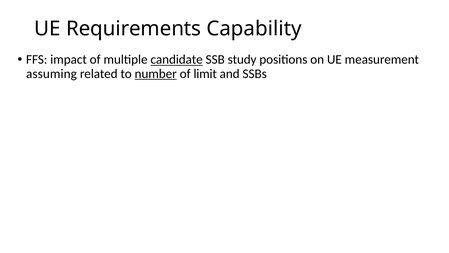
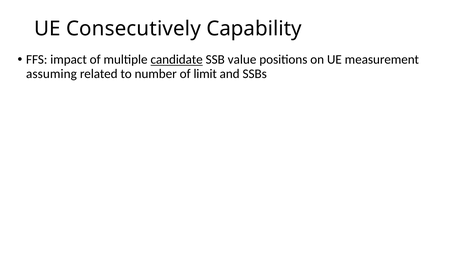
Requirements: Requirements -> Consecutively
study: study -> value
number underline: present -> none
